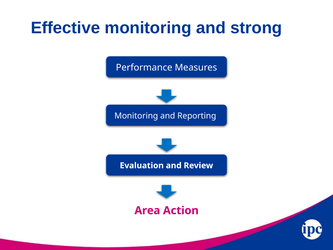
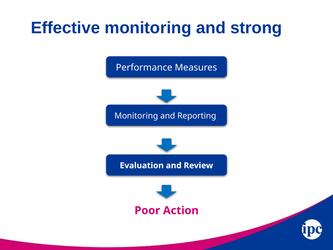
Area: Area -> Poor
